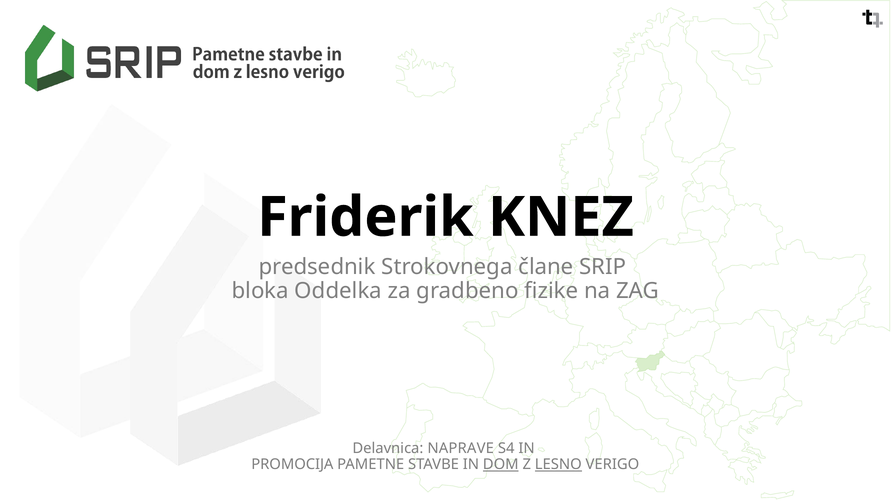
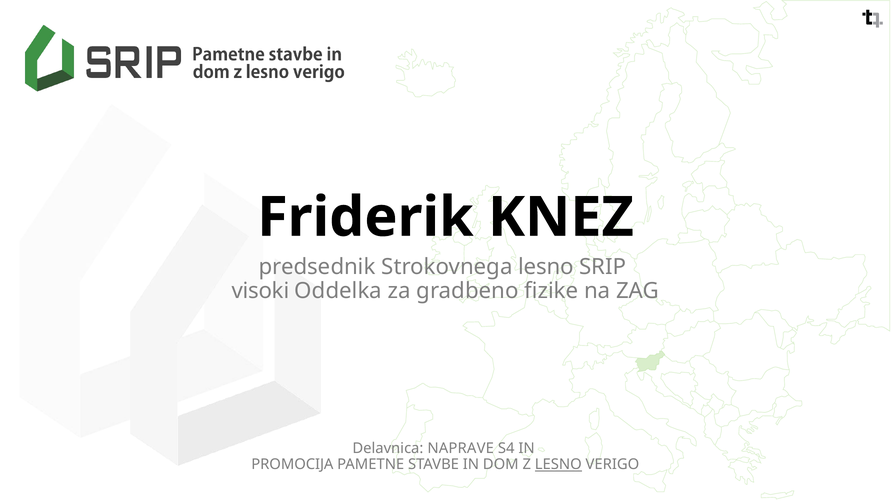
Strokovnega člane: člane -> lesno
bloka: bloka -> visoki
DOM underline: present -> none
